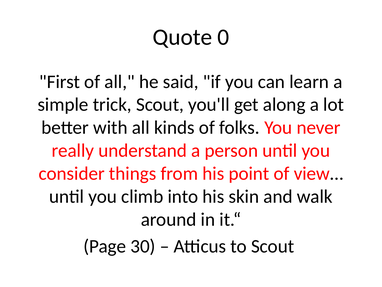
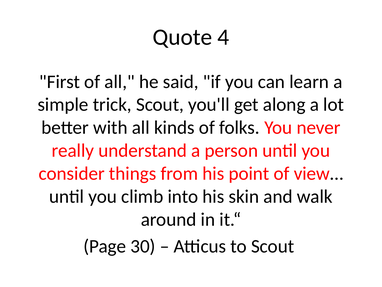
0: 0 -> 4
